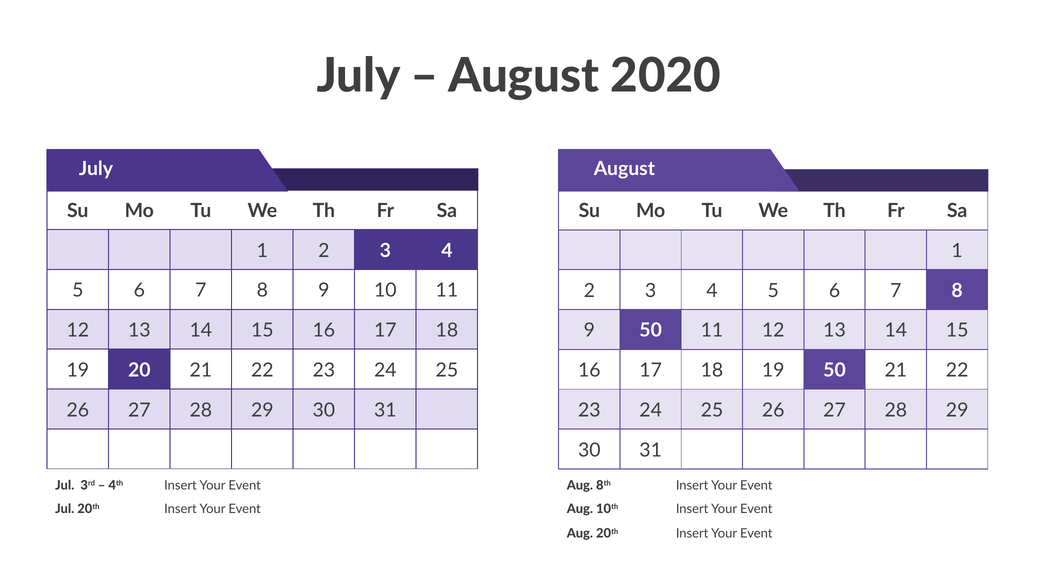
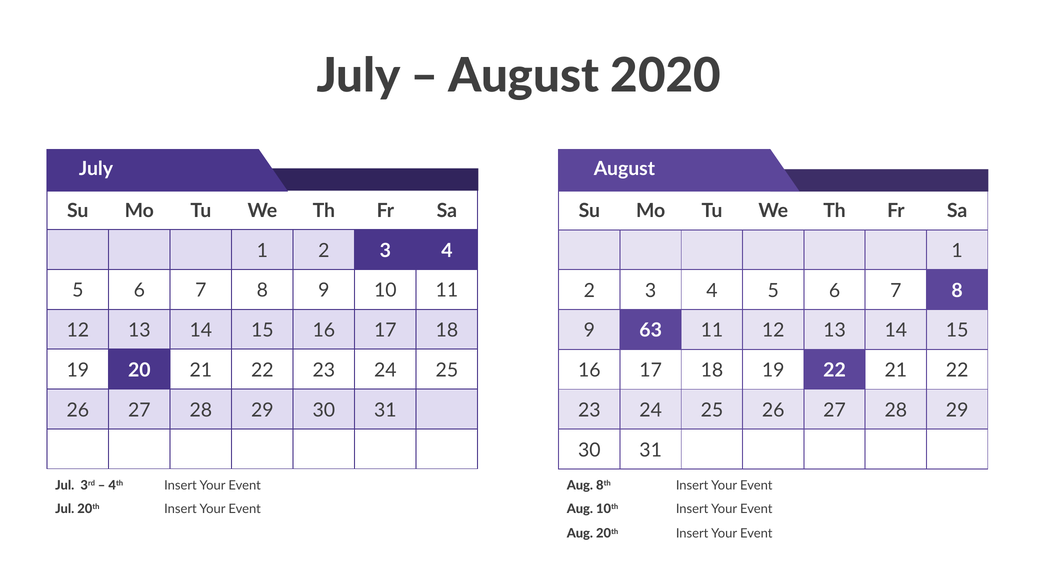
9 50: 50 -> 63
19 50: 50 -> 22
